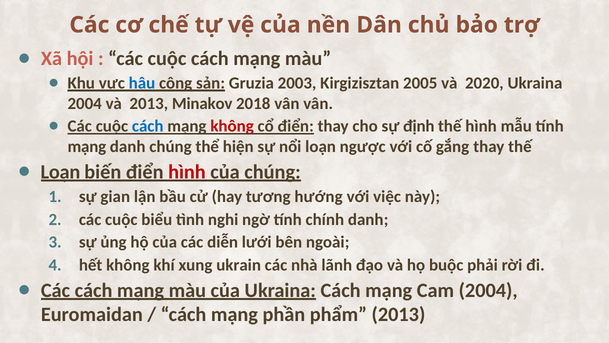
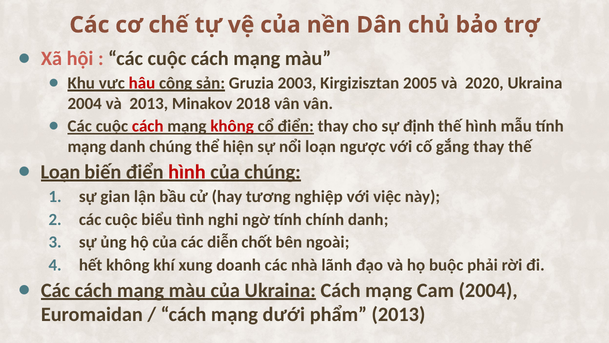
hậu colour: blue -> red
cách at (148, 126) colour: blue -> red
hướng: hướng -> nghiệp
lưới: lưới -> chốt
ukrain: ukrain -> doanh
phần: phần -> dưới
